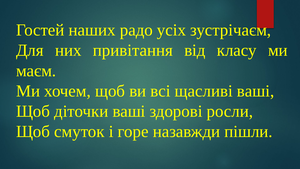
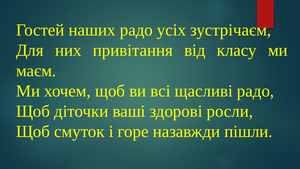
щасливі ваші: ваші -> радо
